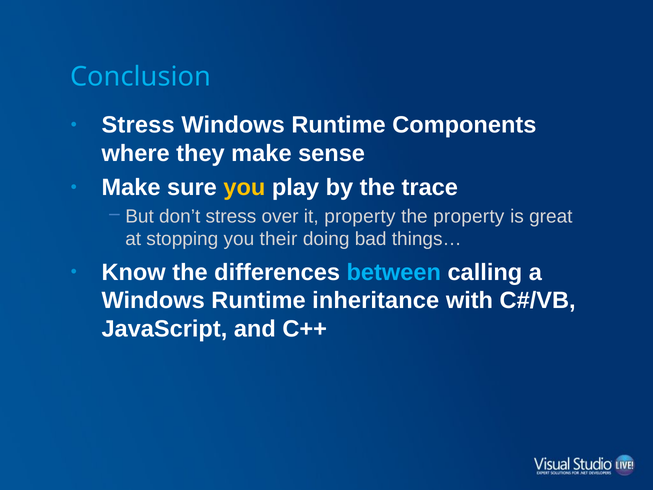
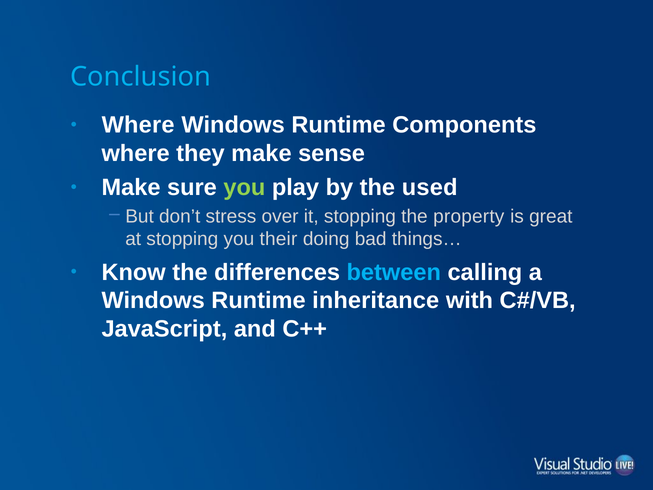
Stress at (138, 125): Stress -> Where
you at (244, 187) colour: yellow -> light green
trace: trace -> used
it property: property -> stopping
